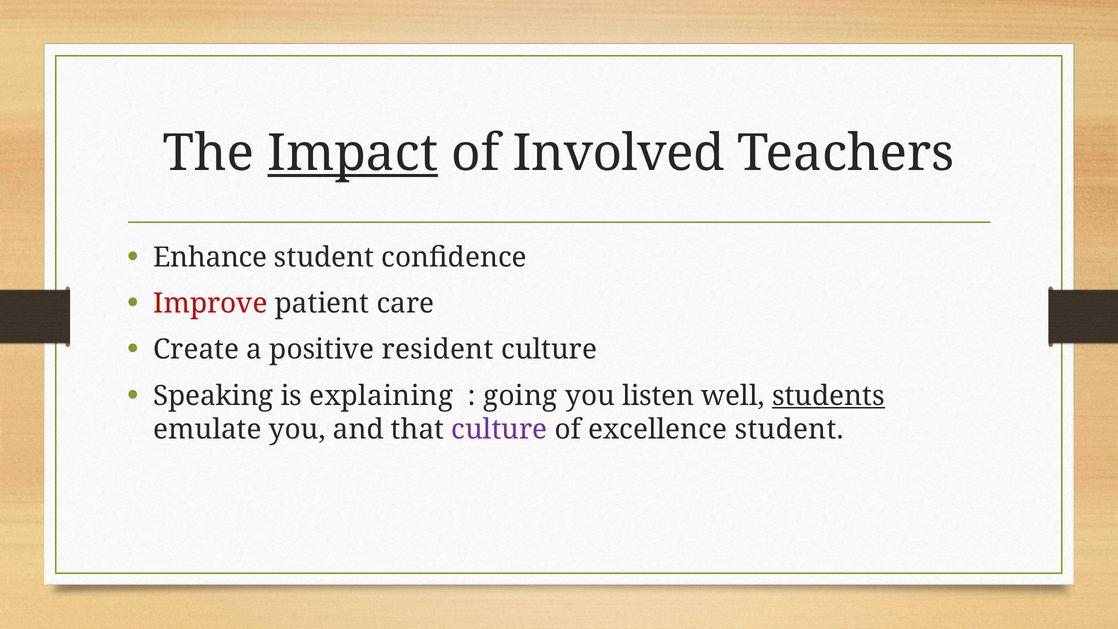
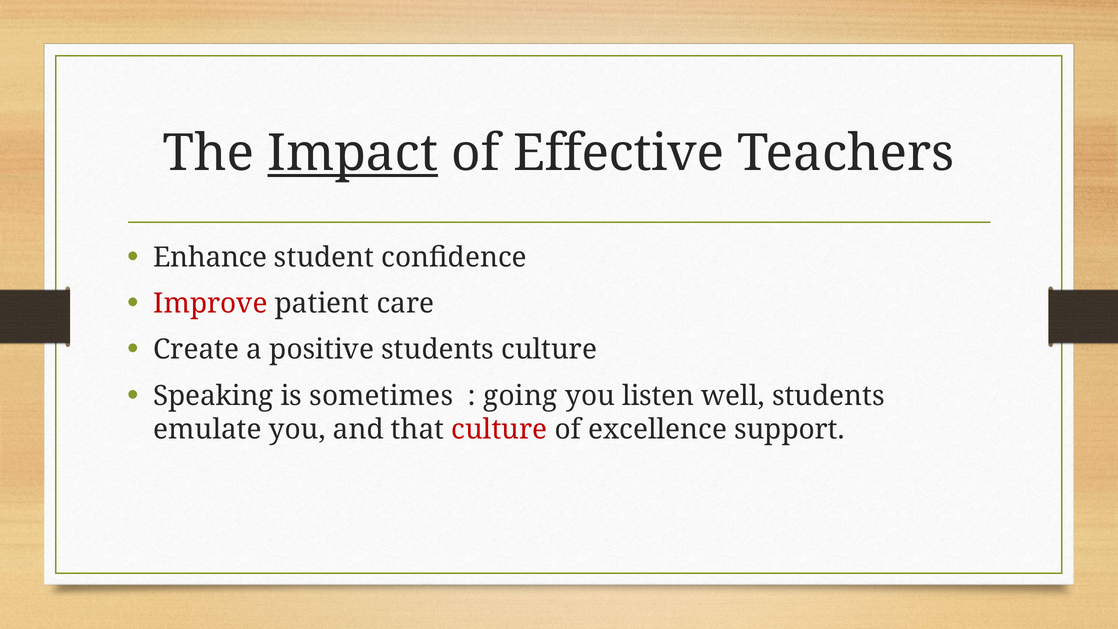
Involved: Involved -> Effective
positive resident: resident -> students
explaining: explaining -> sometimes
students at (828, 396) underline: present -> none
culture at (499, 429) colour: purple -> red
excellence student: student -> support
